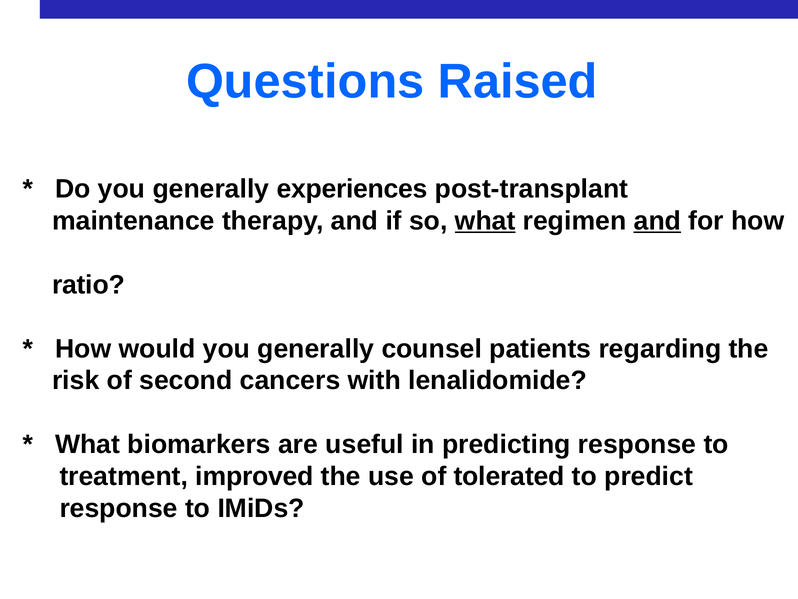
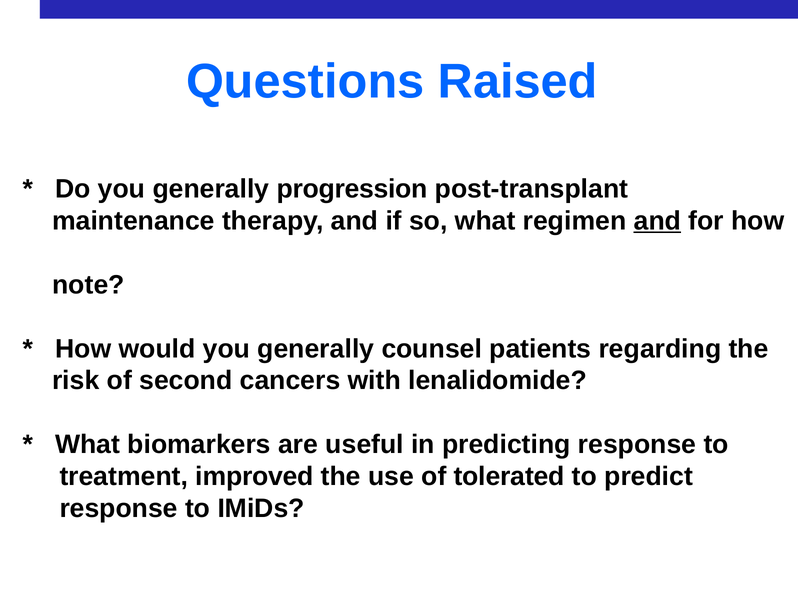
experiences: experiences -> progression
what at (485, 221) underline: present -> none
ratio: ratio -> note
